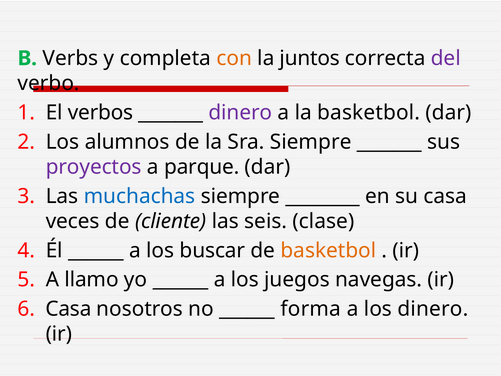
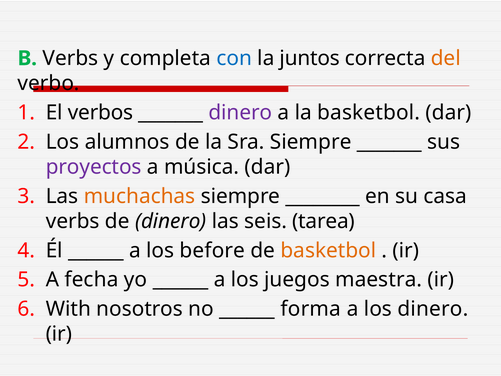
con colour: orange -> blue
del colour: purple -> orange
parque: parque -> música
muchachas colour: blue -> orange
veces at (73, 221): veces -> verbs
de cliente: cliente -> dinero
clase: clase -> tarea
buscar: buscar -> before
llamo: llamo -> fecha
navegas: navegas -> maestra
Casa at (68, 309): Casa -> With
